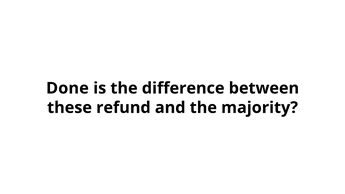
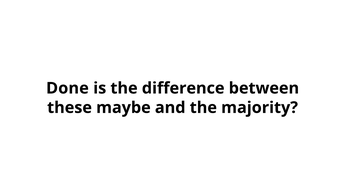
refund: refund -> maybe
